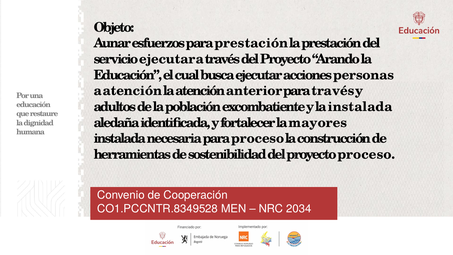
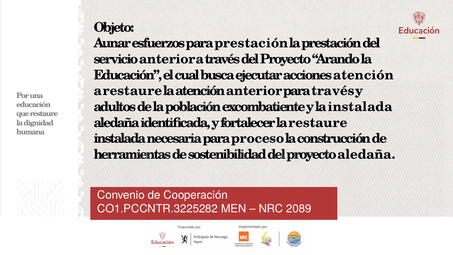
servicio ejecutar: ejecutar -> anterior
acciones personas: personas -> atención
a atención: atención -> restaure
la mayores: mayores -> restaure
proyecto proceso: proceso -> aledaña
CO1.PCCNTR.8349528: CO1.PCCNTR.8349528 -> CO1.PCCNTR.3225282
2034: 2034 -> 2089
